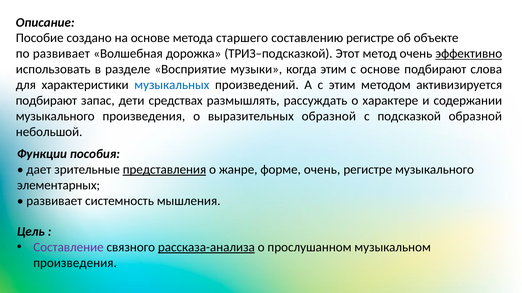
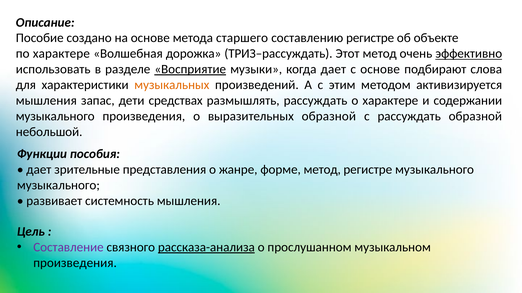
по развивает: развивает -> характере
ТРИЗ–подсказкой: ТРИЗ–подсказкой -> ТРИЗ–рассуждать
Восприятие underline: none -> present
когда этим: этим -> дает
музыкальных colour: blue -> orange
подбирают at (46, 101): подбирают -> мышления
с подсказкой: подсказкой -> рассуждать
представления underline: present -> none
форме очень: очень -> метод
элементарных at (58, 186): элементарных -> музыкального
